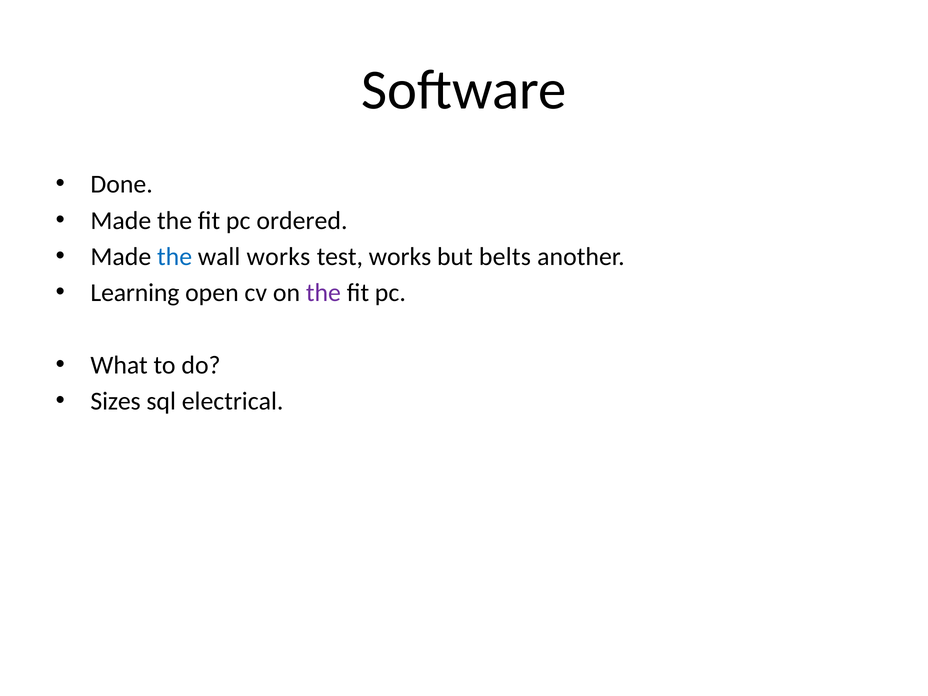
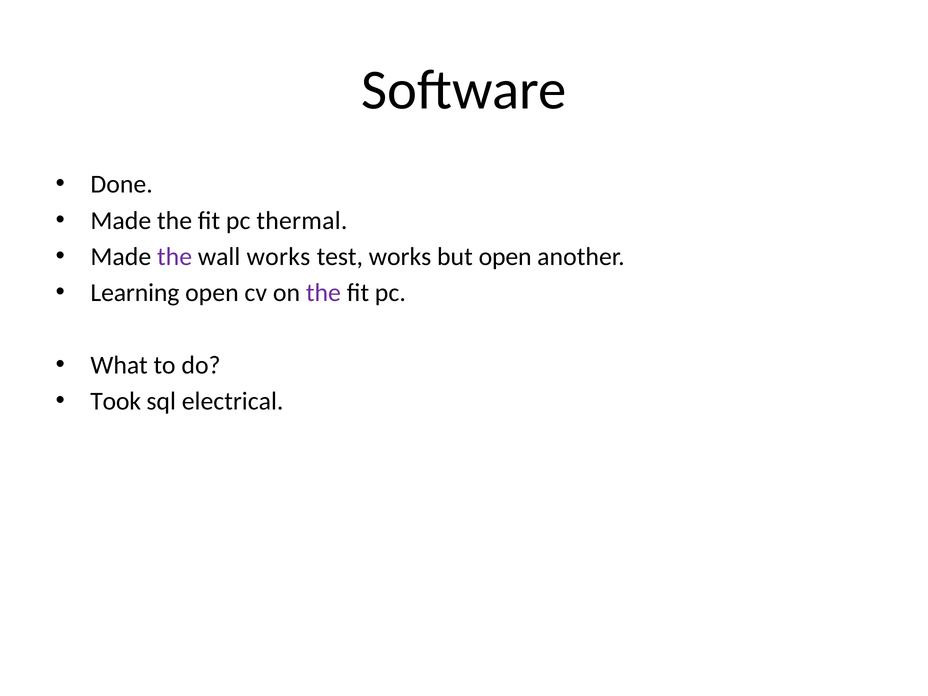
ordered: ordered -> thermal
the at (175, 257) colour: blue -> purple
but belts: belts -> open
Sizes: Sizes -> Took
